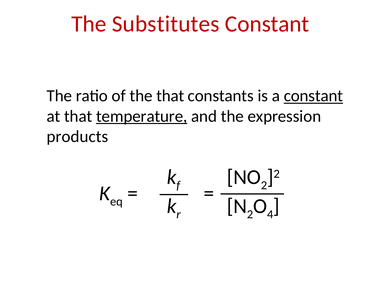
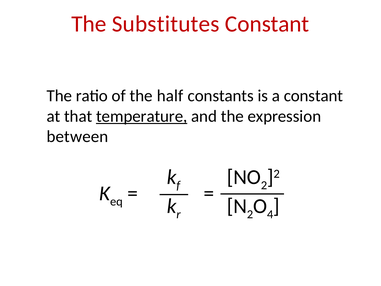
the that: that -> half
constant at (313, 96) underline: present -> none
products: products -> between
